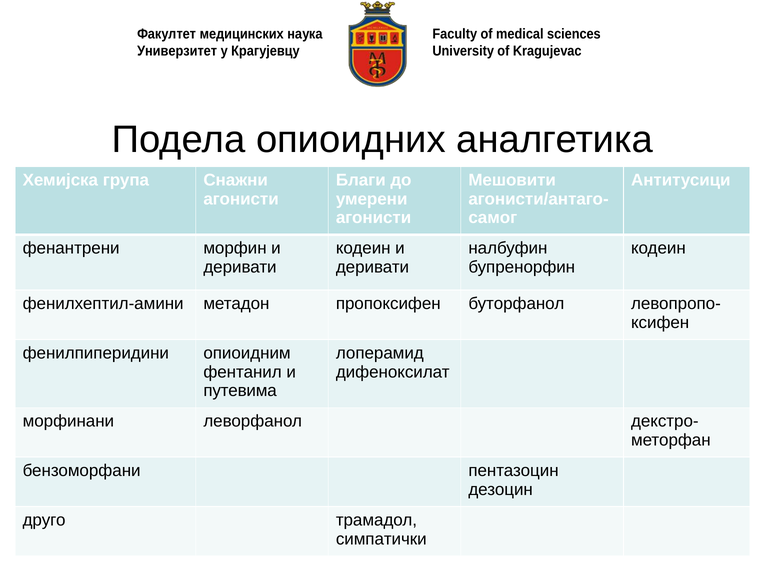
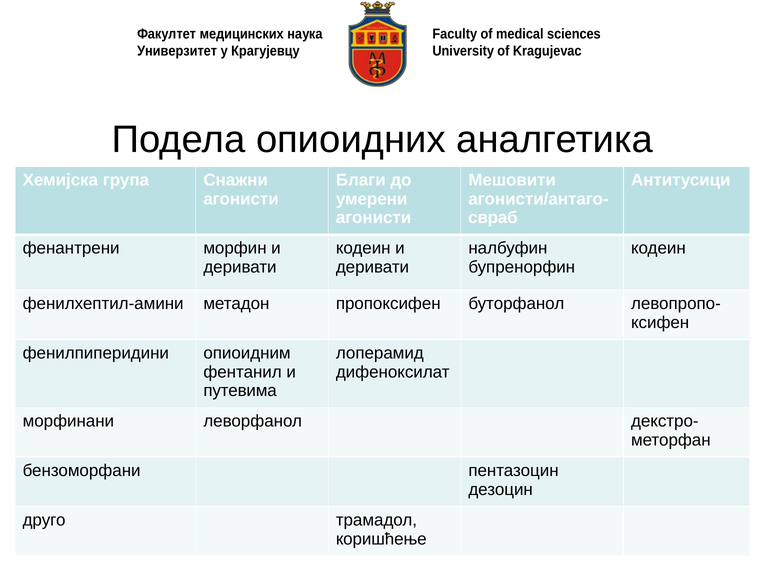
самог: самог -> свраб
симпатички: симпатички -> коришћење
